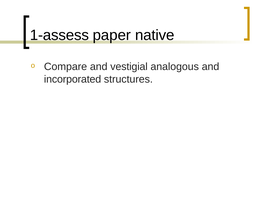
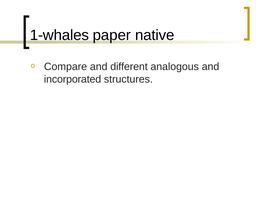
1-assess: 1-assess -> 1-whales
vestigial: vestigial -> different
